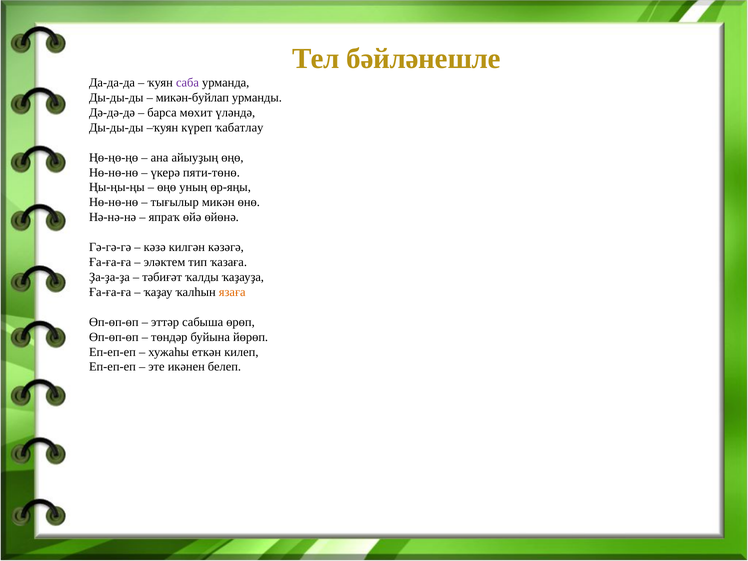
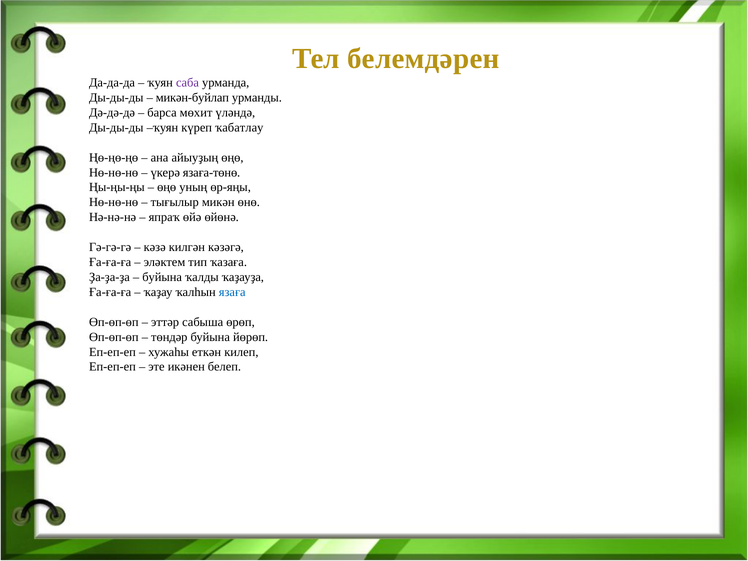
бәйләнешле: бәйләнешле -> белемдәрен
пяти-төнө: пяти-төнө -> язаға-төнө
тәбиғәт at (162, 277): тәбиғәт -> буйына
язаға colour: orange -> blue
